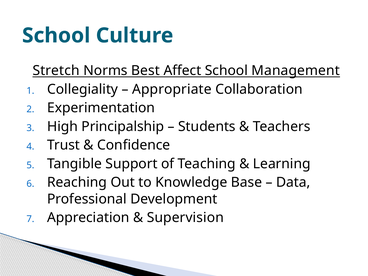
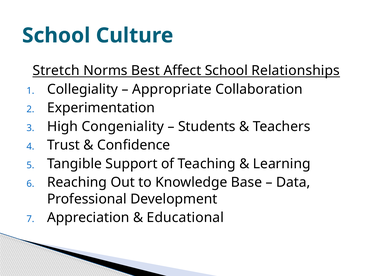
Management: Management -> Relationships
Principalship: Principalship -> Congeniality
Supervision: Supervision -> Educational
